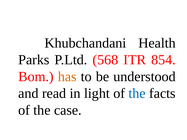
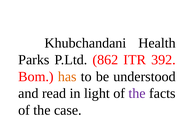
568: 568 -> 862
854: 854 -> 392
the at (137, 94) colour: blue -> purple
